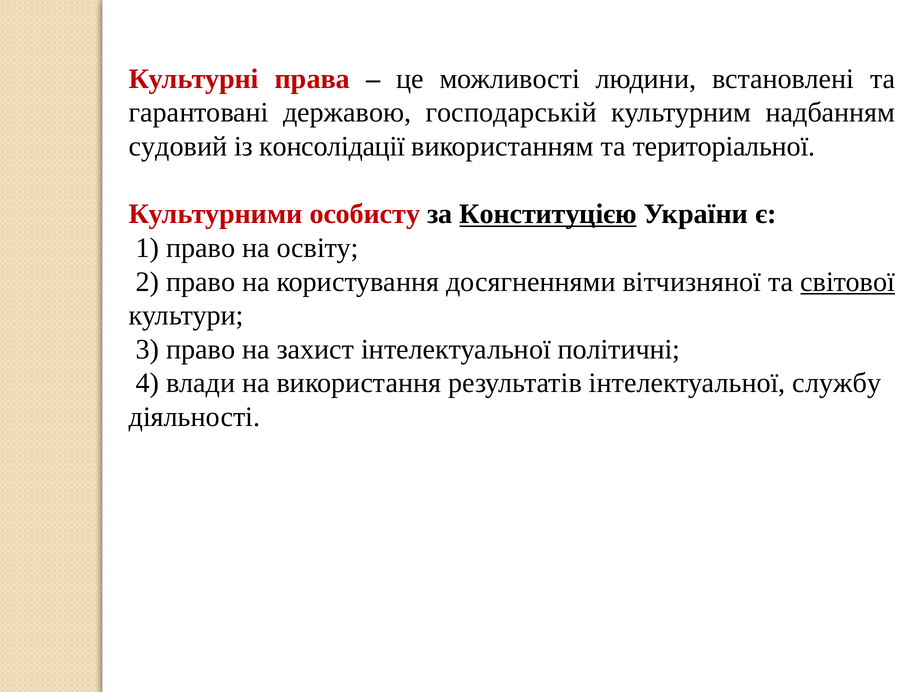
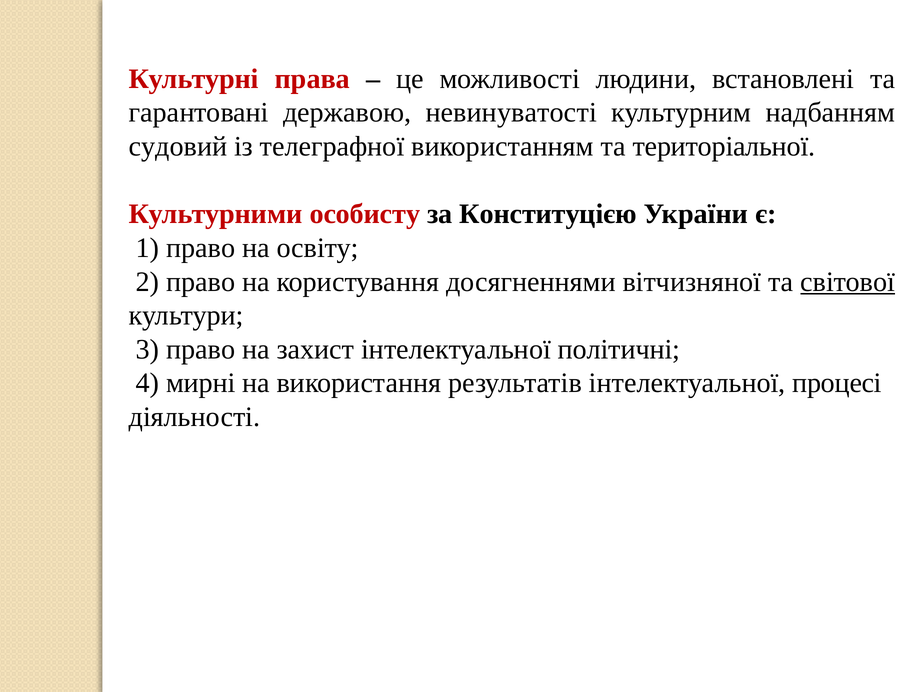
господарській: господарській -> невинуватості
консолідації: консолідації -> телеграфної
Конституцією underline: present -> none
влади: влади -> мирні
службу: службу -> процесі
